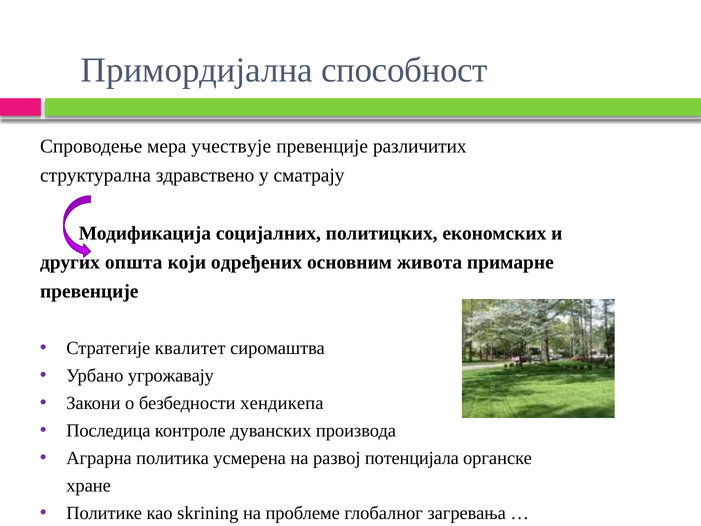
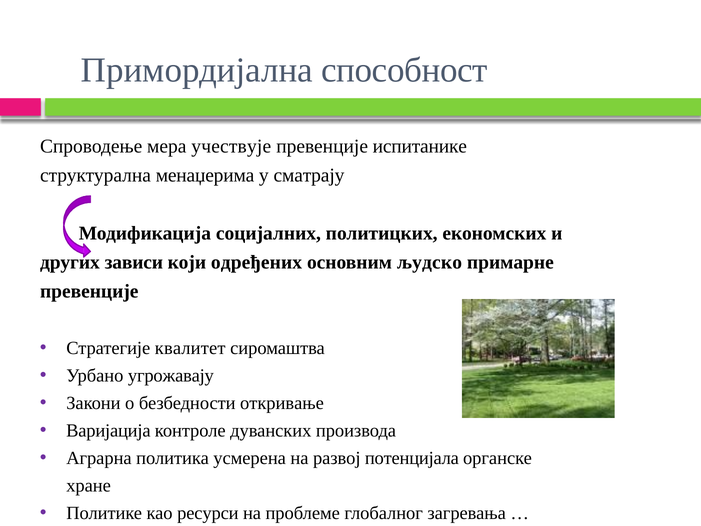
различитих: различитих -> испитанике
здравствено: здравствено -> менаџерима
општа: општа -> зависи
живота: живота -> људско
хендикепа: хендикепа -> откривање
Последица: Последица -> Варијација
skrining: skrining -> ресурси
